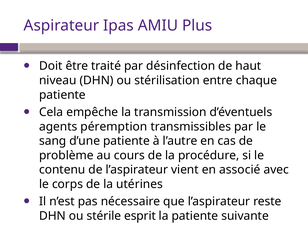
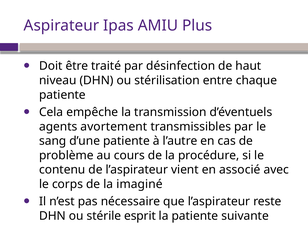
péremption: péremption -> avortement
utérines: utérines -> imaginé
